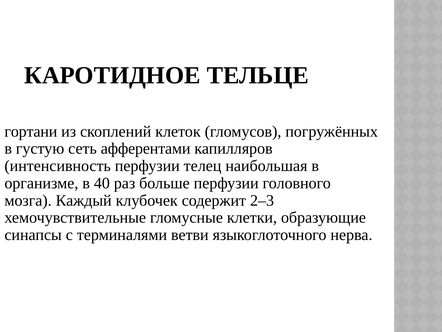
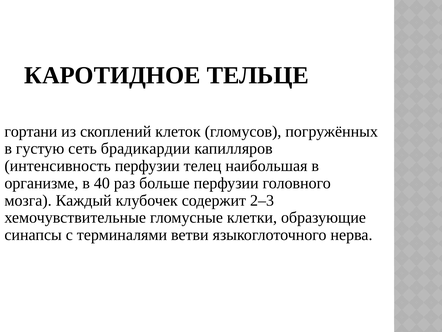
афферентами: афферентами -> брадикардии
